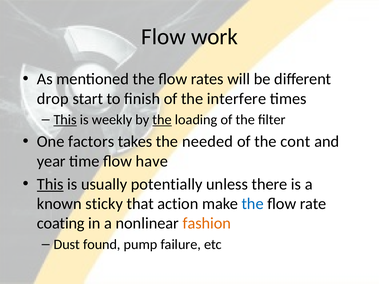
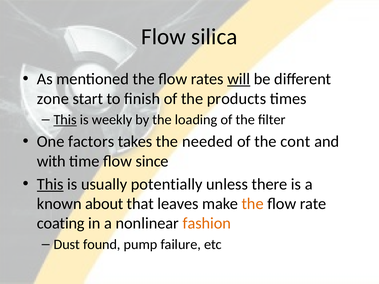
work: work -> silica
will underline: none -> present
drop: drop -> zone
interfere: interfere -> products
the at (162, 120) underline: present -> none
year: year -> with
have: have -> since
sticky: sticky -> about
action: action -> leaves
the at (253, 204) colour: blue -> orange
